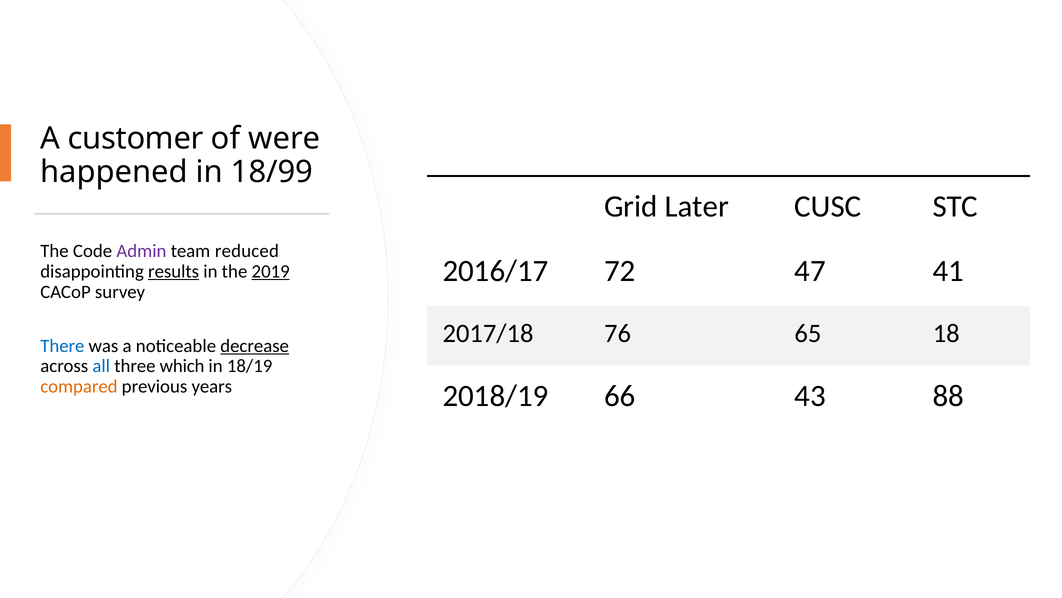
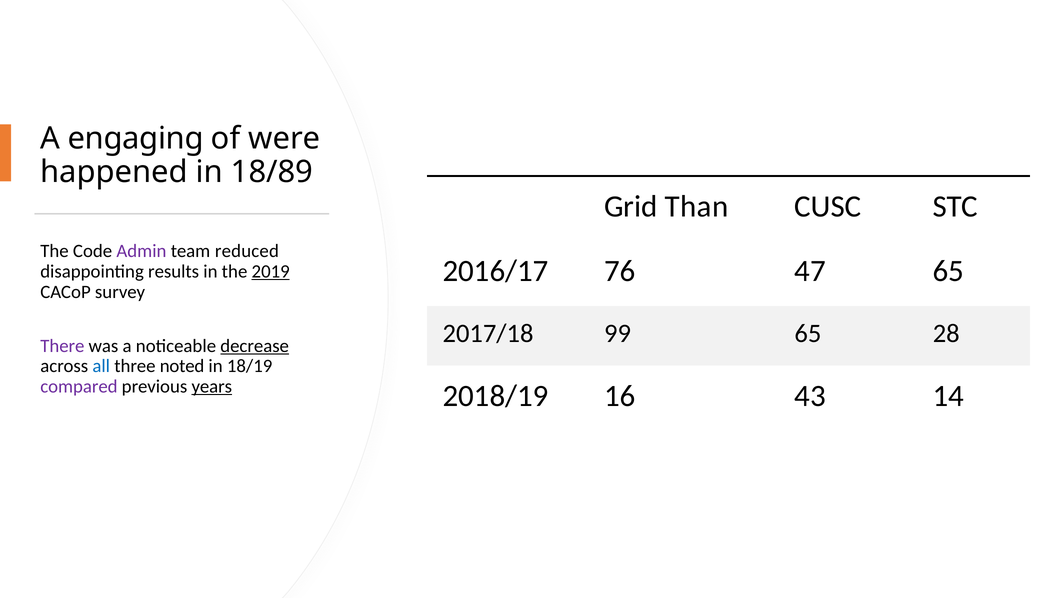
customer: customer -> engaging
18/99: 18/99 -> 18/89
Later: Later -> Than
72: 72 -> 76
47 41: 41 -> 65
results underline: present -> none
76: 76 -> 99
18: 18 -> 28
There colour: blue -> purple
which: which -> noted
compared colour: orange -> purple
years underline: none -> present
66: 66 -> 16
88: 88 -> 14
